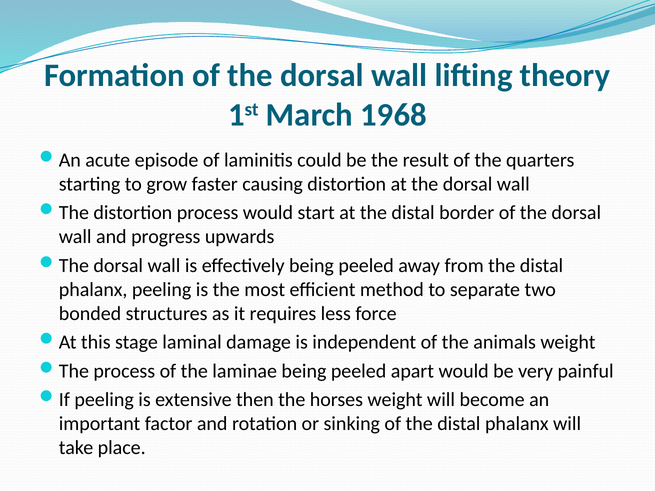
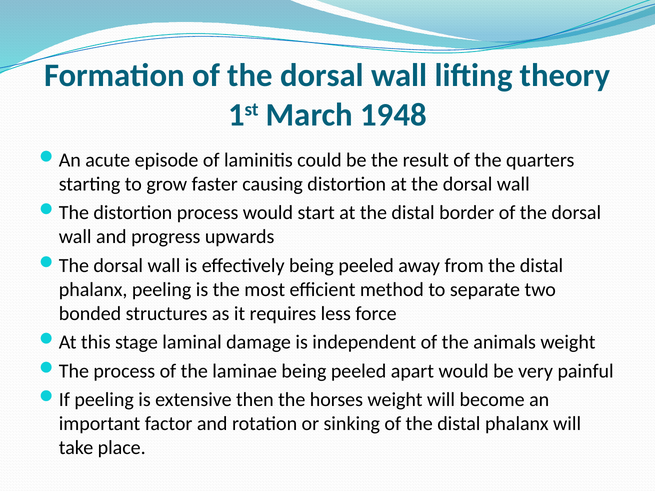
1968: 1968 -> 1948
